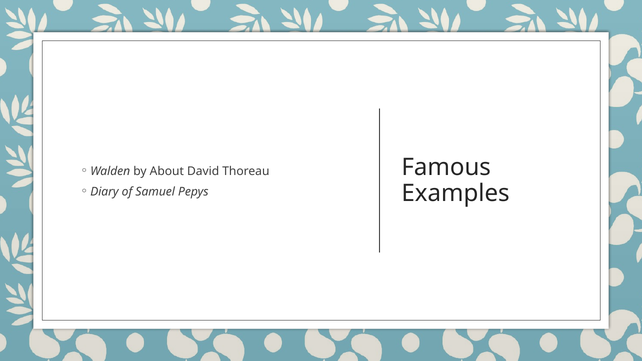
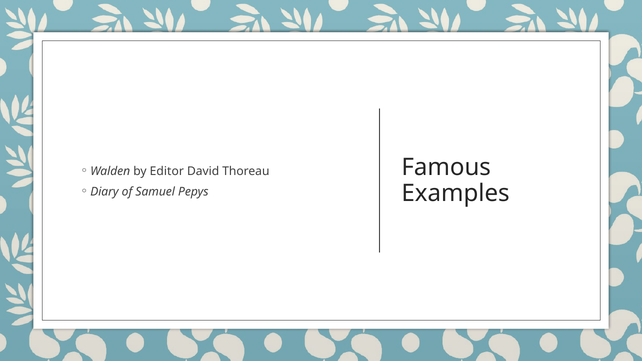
About: About -> Editor
